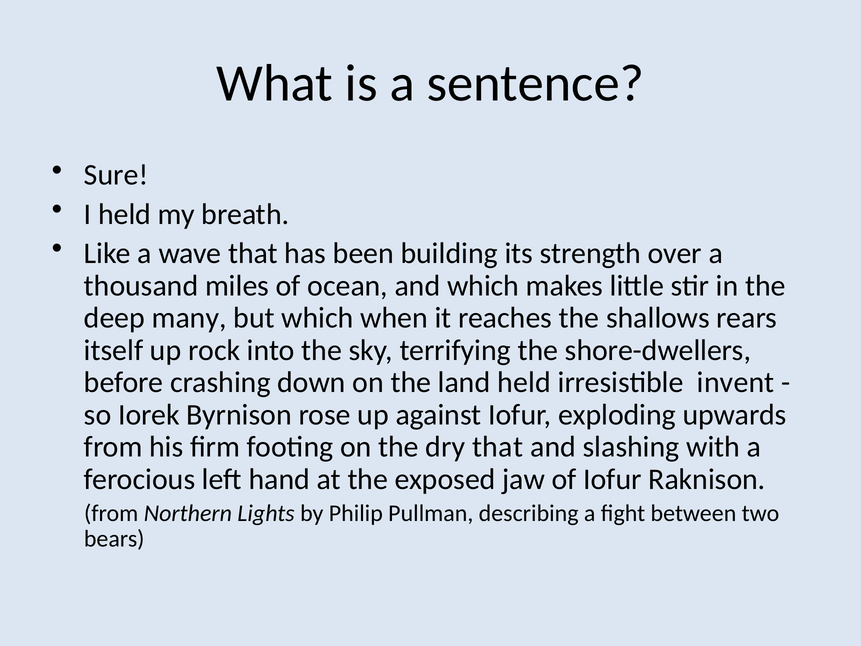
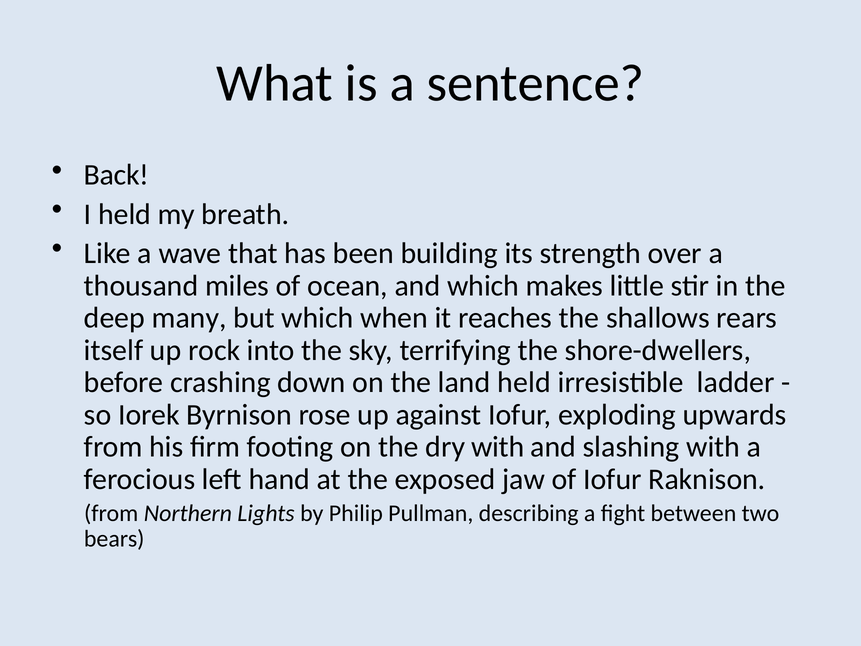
Sure: Sure -> Back
invent: invent -> ladder
dry that: that -> with
